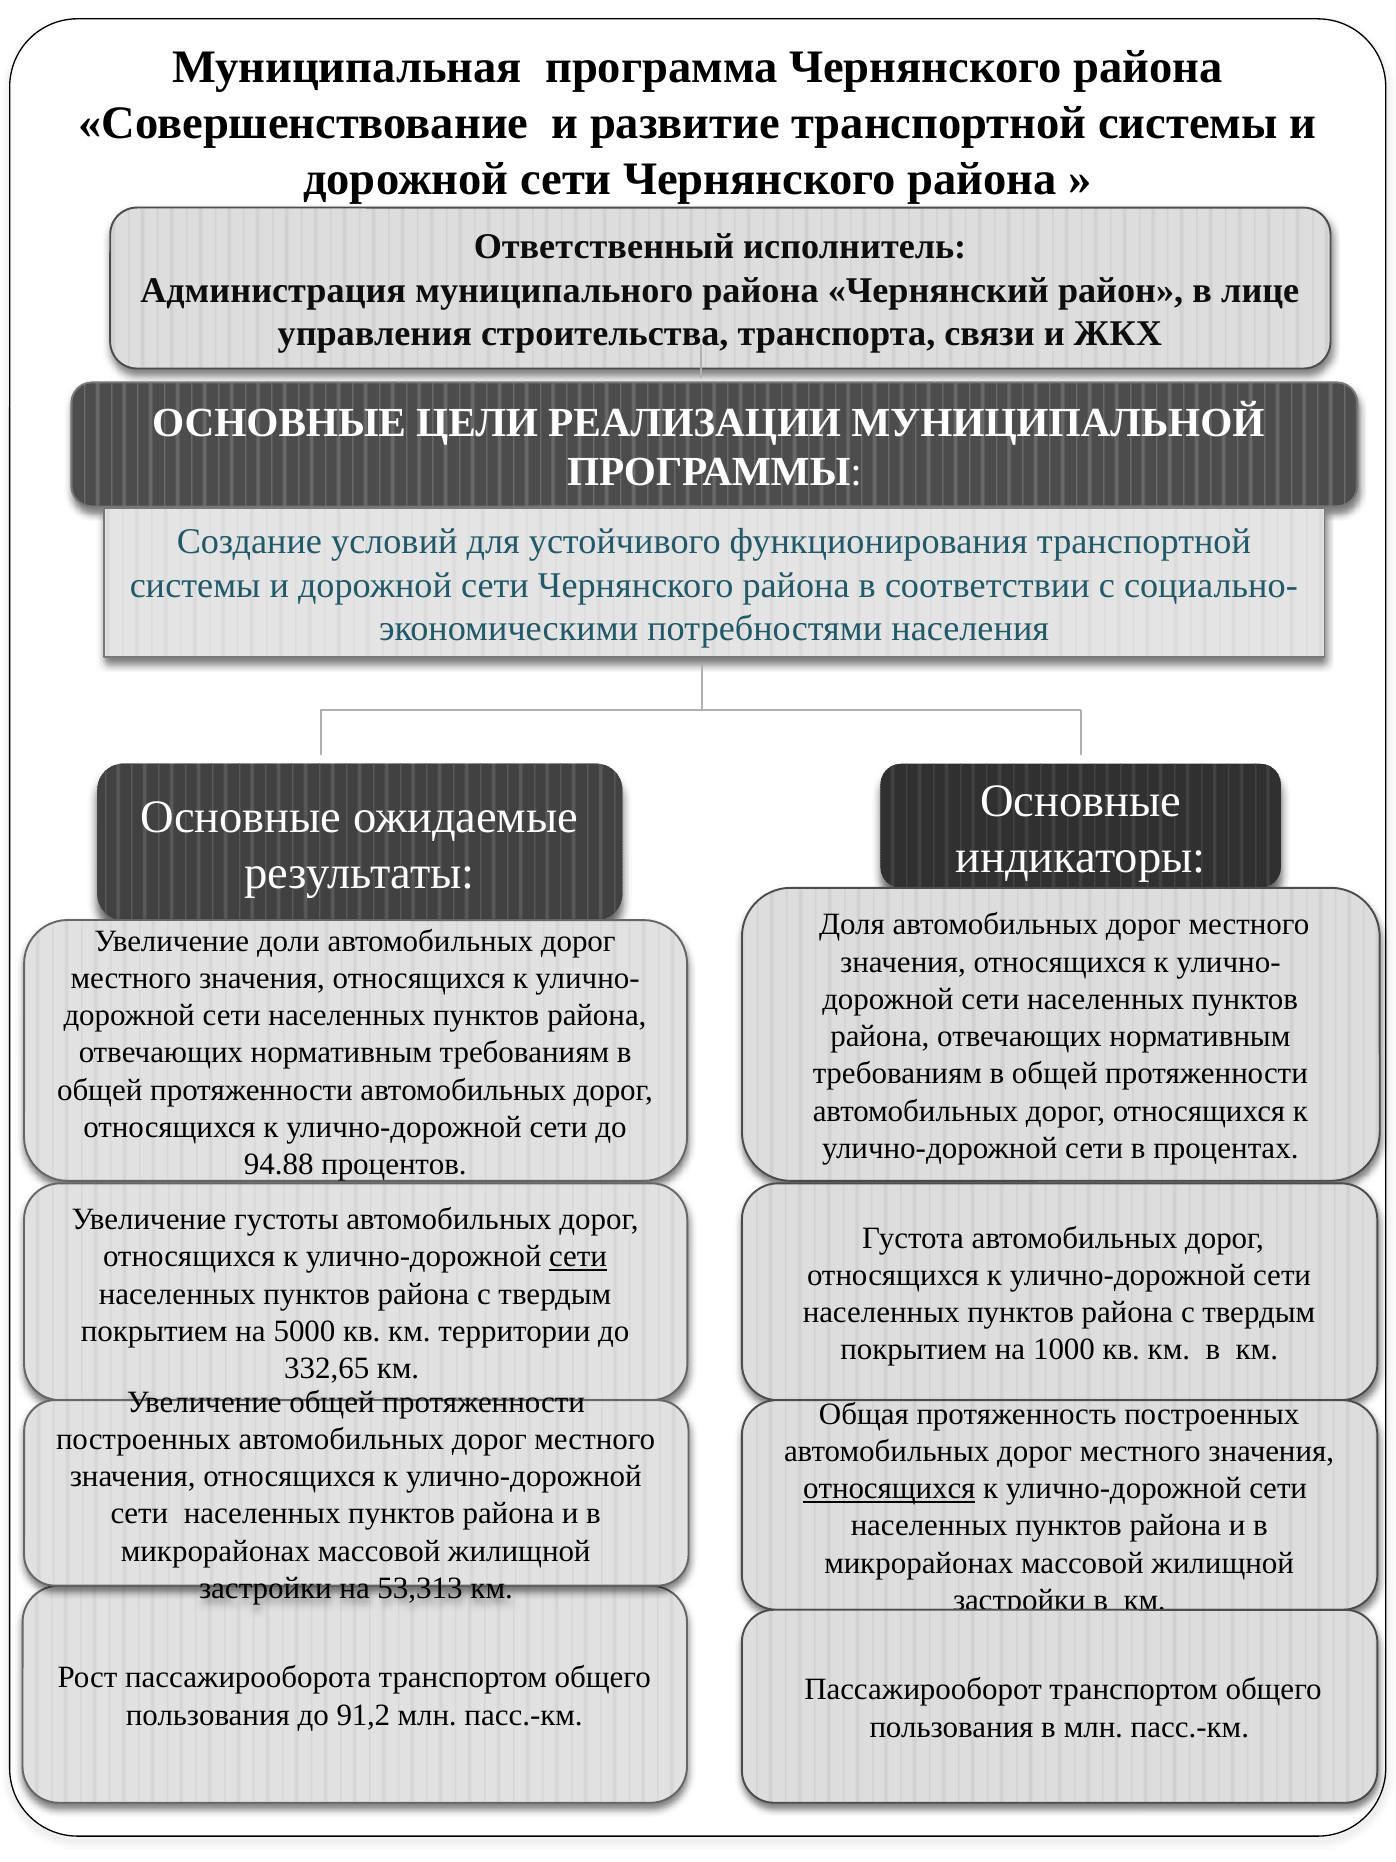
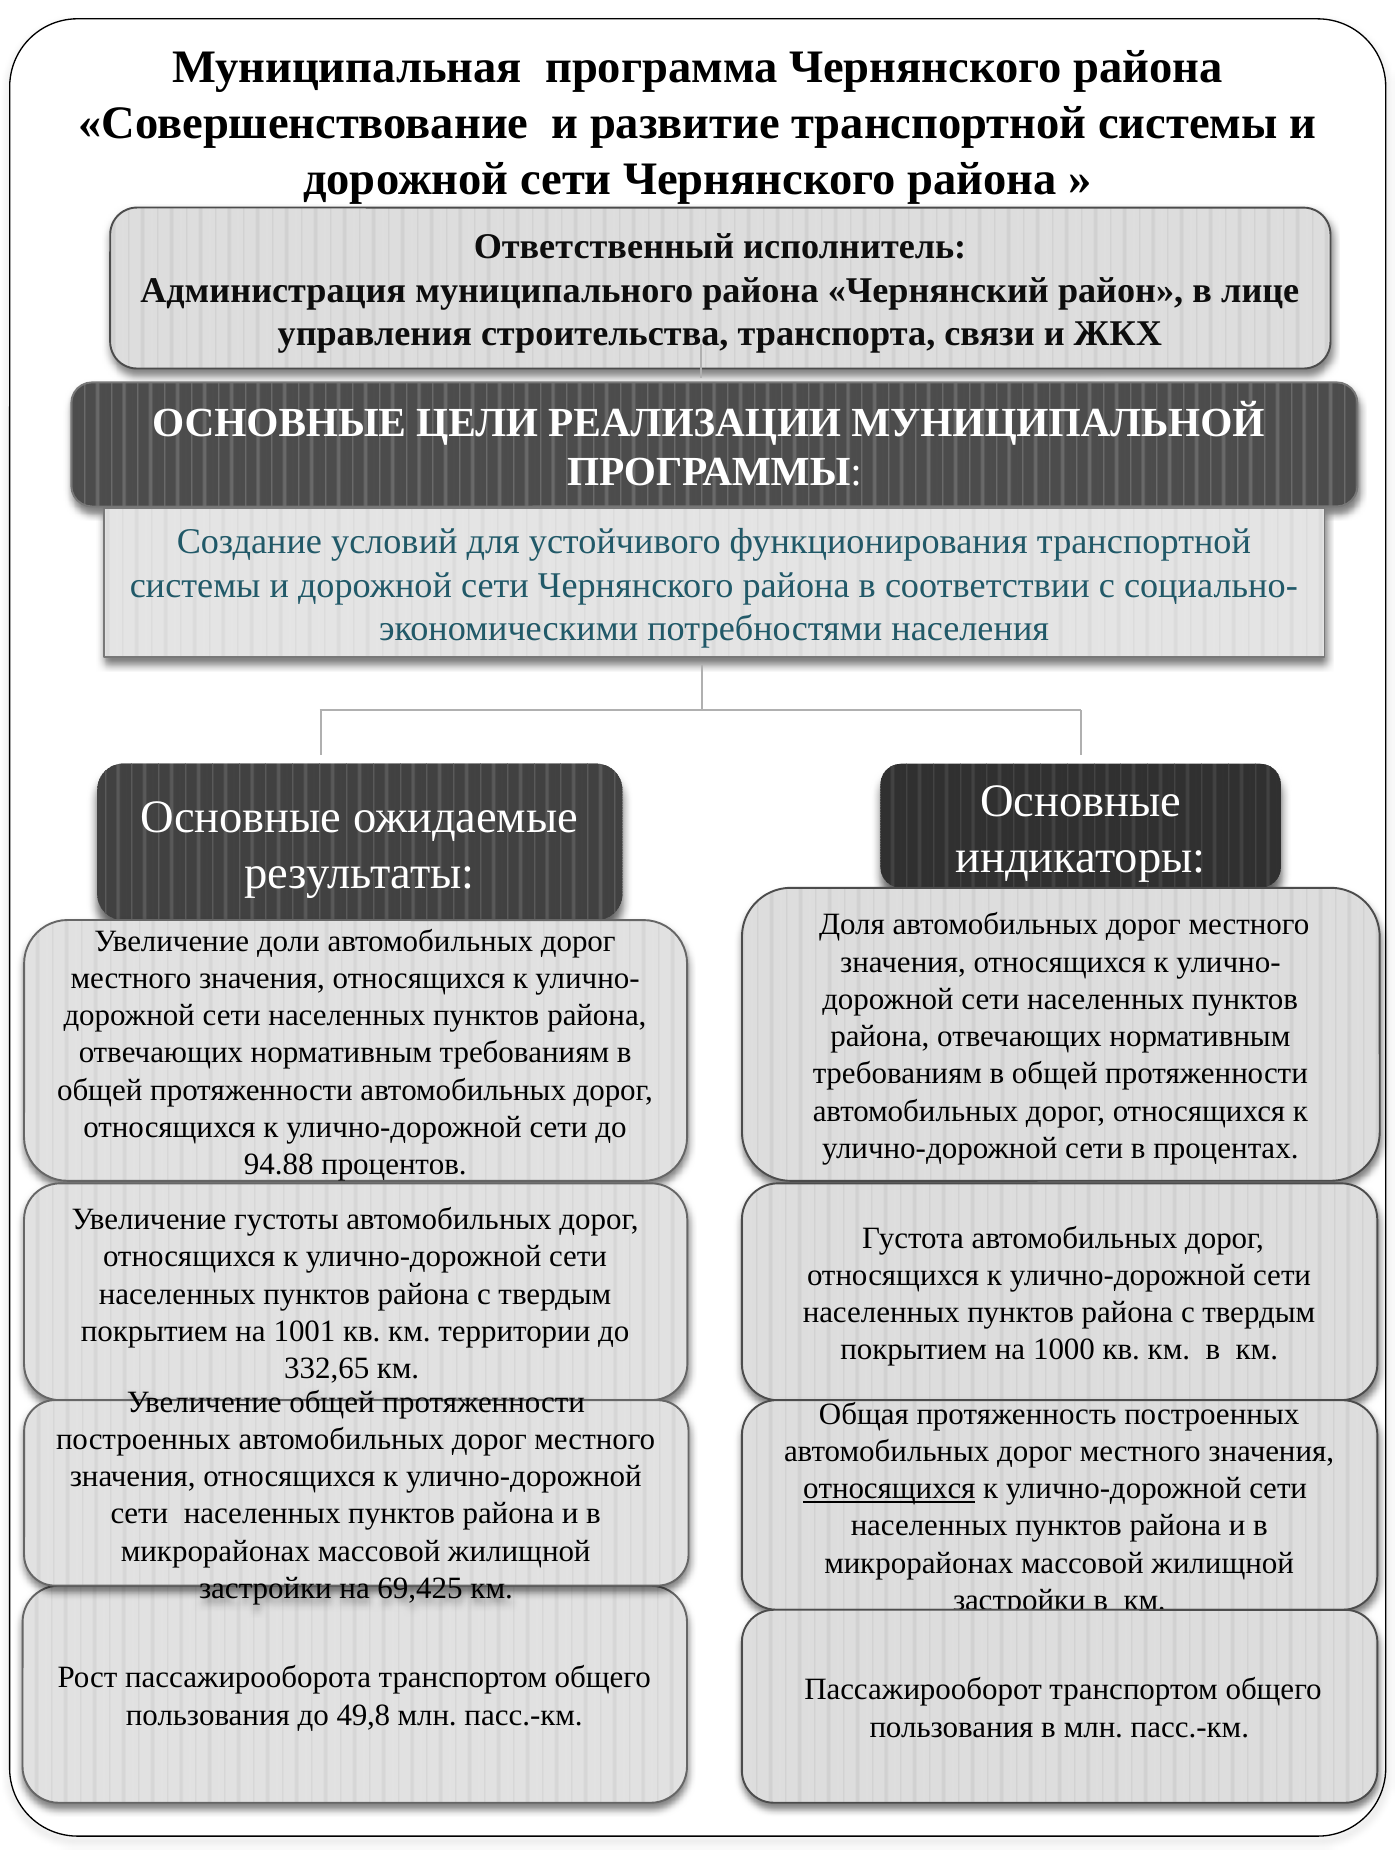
сети at (578, 1256) underline: present -> none
5000: 5000 -> 1001
53,313: 53,313 -> 69,425
91,2: 91,2 -> 49,8
